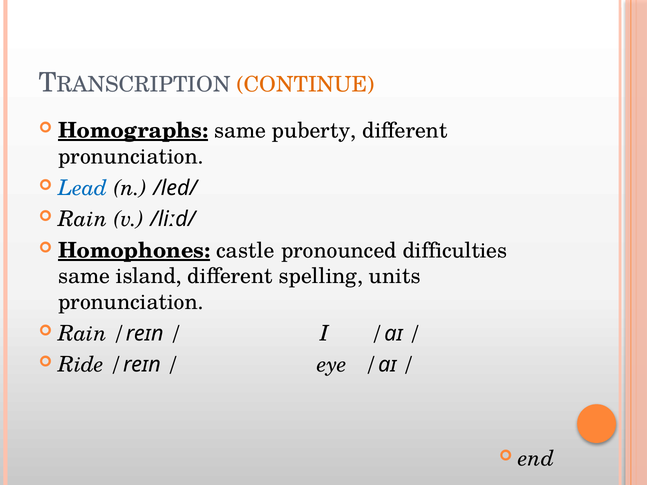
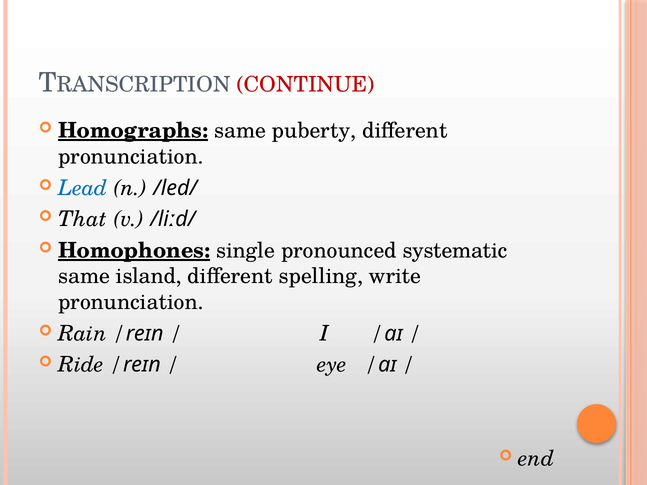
CONTINUE colour: orange -> red
Rain at (83, 219): Rain -> That
castle: castle -> single
difficulties: difficulties -> systematic
units: units -> write
